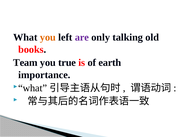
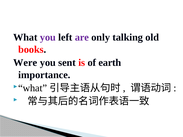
you at (48, 37) colour: orange -> purple
Team: Team -> Were
true: true -> sent
